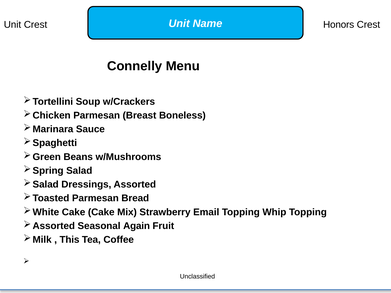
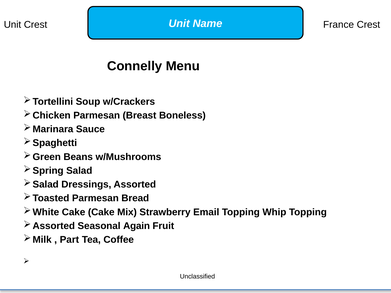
Honors: Honors -> France
This: This -> Part
